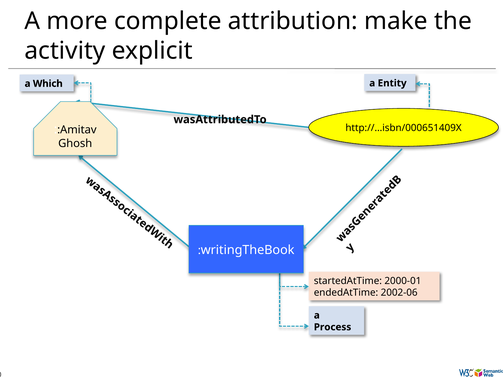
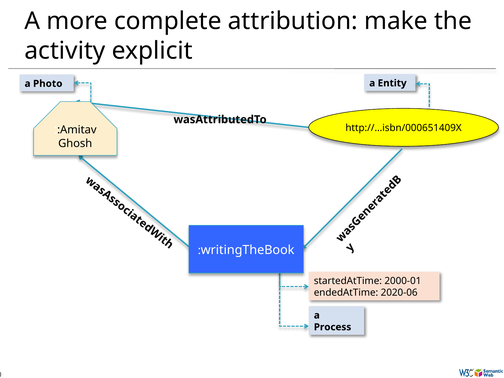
Which: Which -> Photo
2002-06: 2002-06 -> 2020-06
